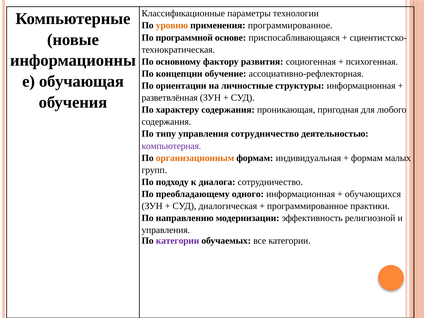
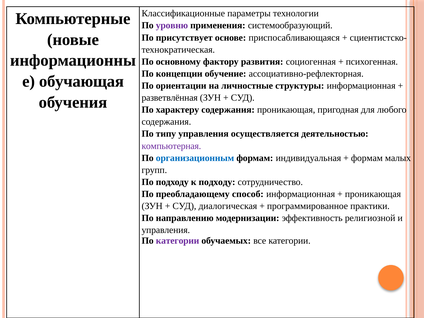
уровню colour: orange -> purple
применения программированное: программированное -> системообразующий
программной: программной -> присутствует
управления сотрудничество: сотрудничество -> осуществляется
организационным colour: orange -> blue
к диалога: диалога -> подходу
одного: одного -> способ
обучающихся at (373, 194): обучающихся -> проникающая
